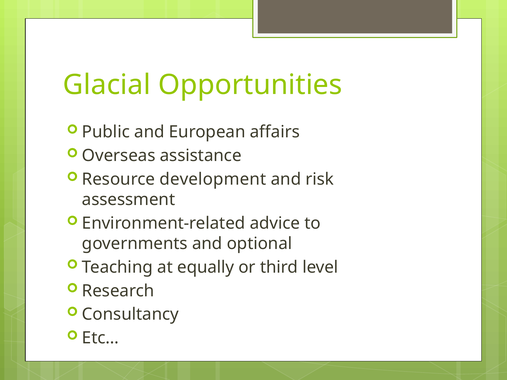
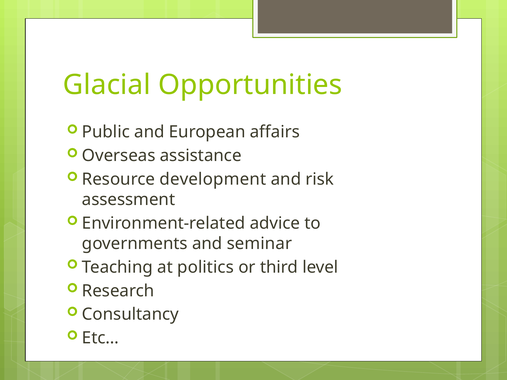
optional: optional -> seminar
equally: equally -> politics
